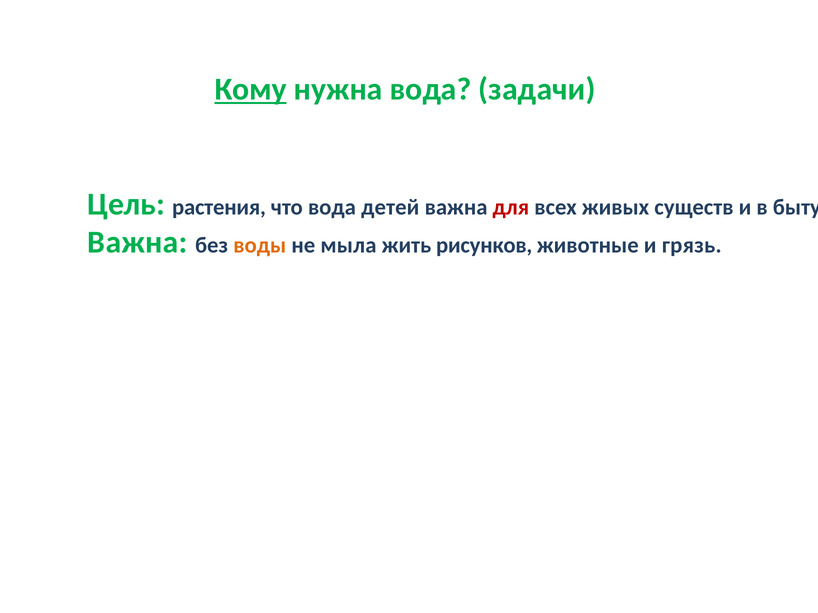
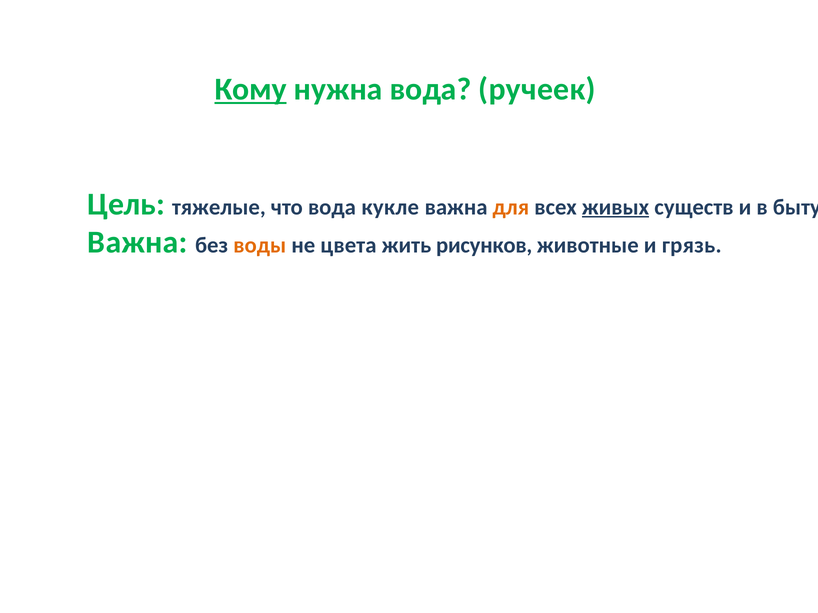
задачи: задачи -> ручеек
растения: растения -> тяжелые
детей: детей -> кукле
для colour: red -> orange
живых underline: none -> present
мыла: мыла -> цвета
